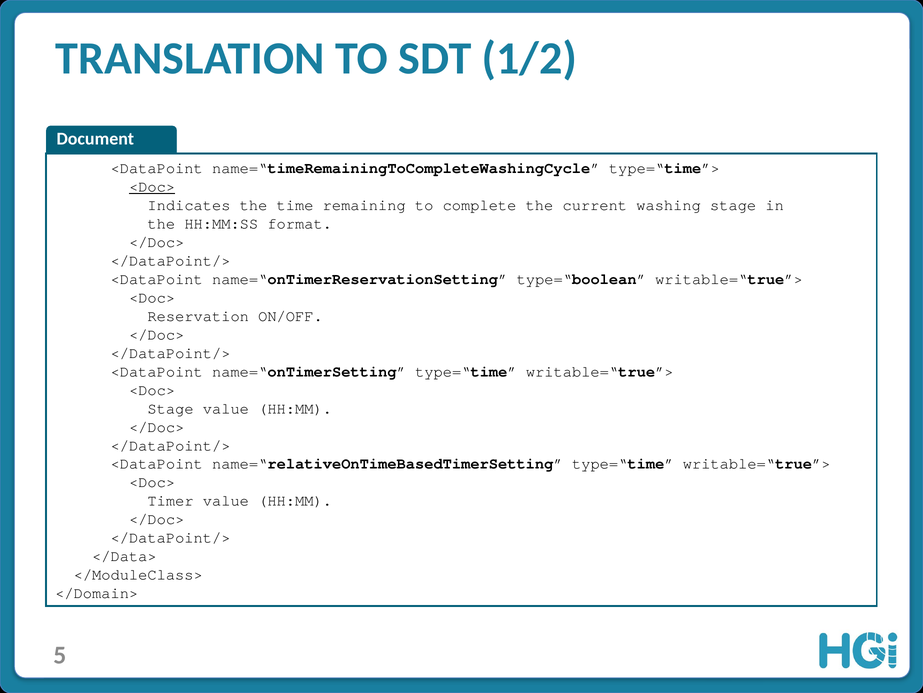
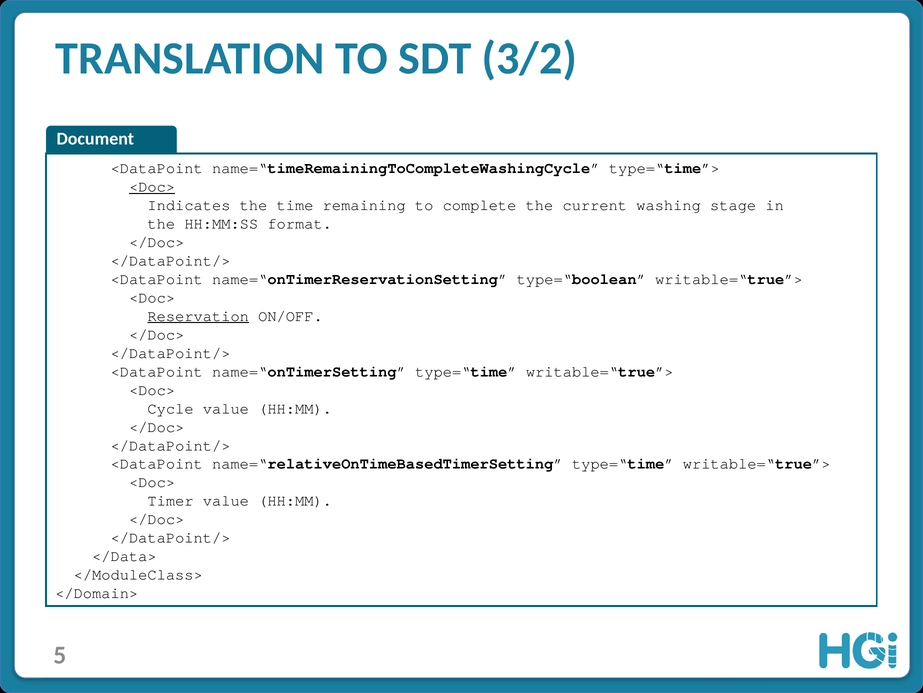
1/2: 1/2 -> 3/2
Reservation underline: none -> present
Stage at (171, 408): Stage -> Cycle
